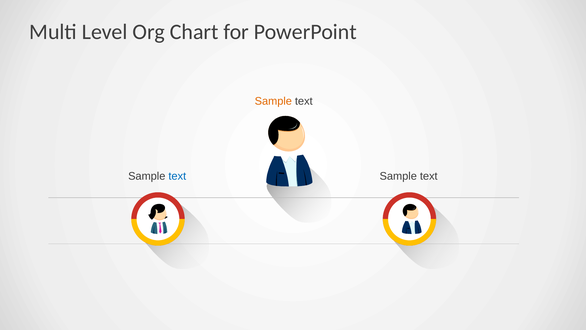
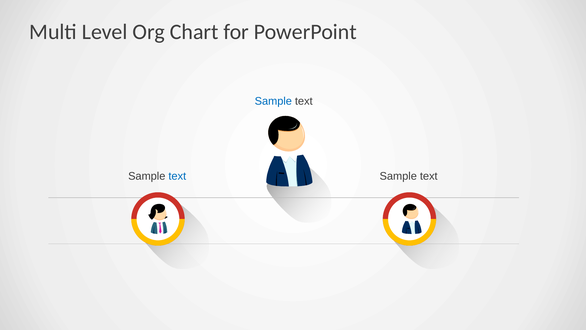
Sample at (273, 101) colour: orange -> blue
